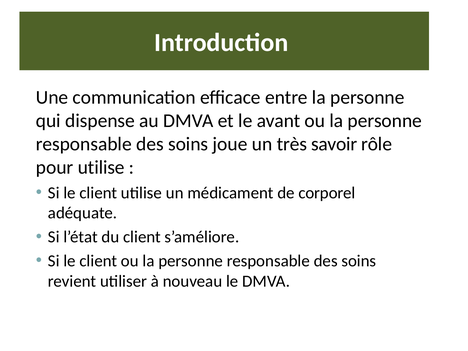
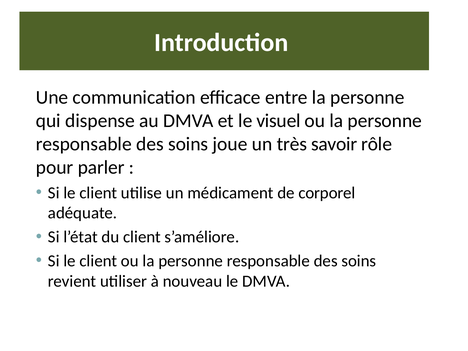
avant: avant -> visuel
pour utilise: utilise -> parler
